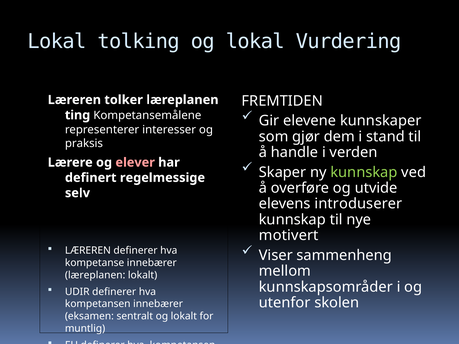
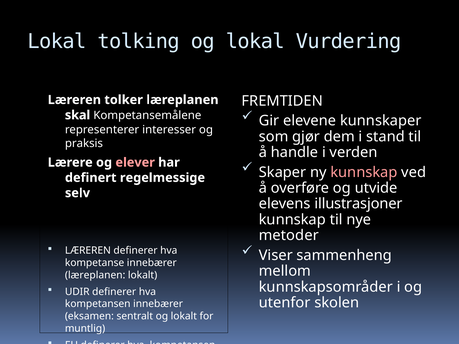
ting: ting -> skal
kunnskap at (364, 172) colour: light green -> pink
introduserer: introduserer -> illustrasjoner
motivert: motivert -> metoder
